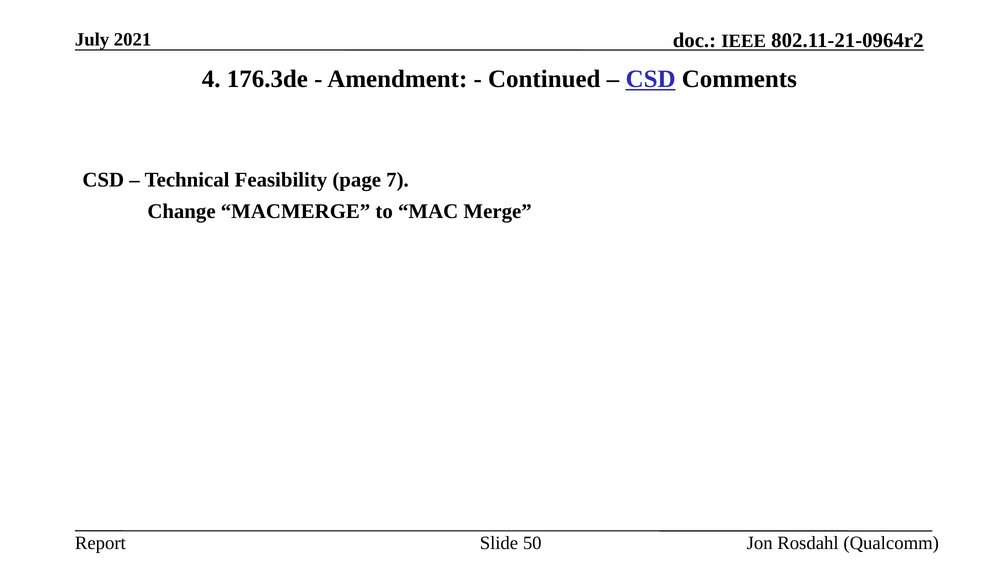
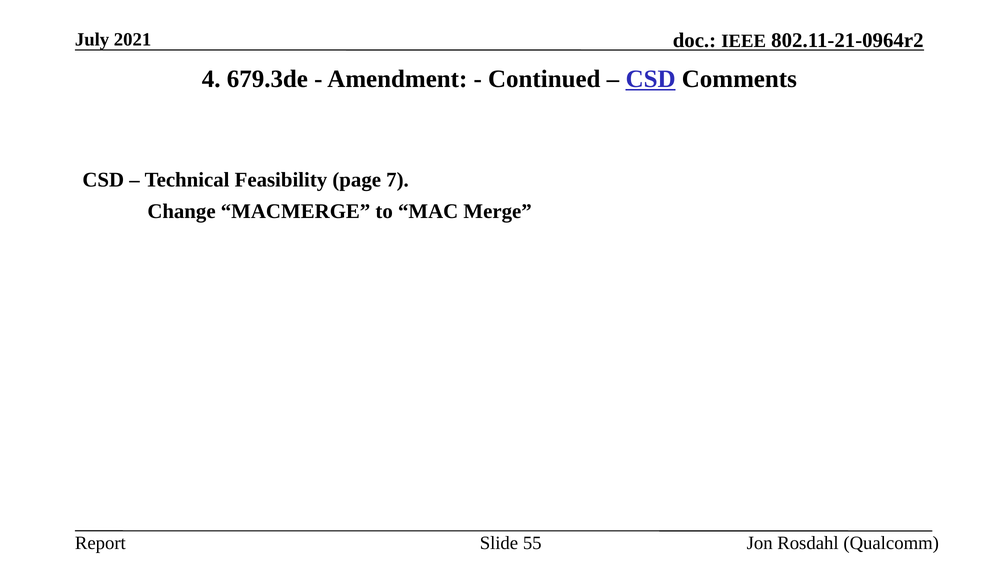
176.3de: 176.3de -> 679.3de
50: 50 -> 55
